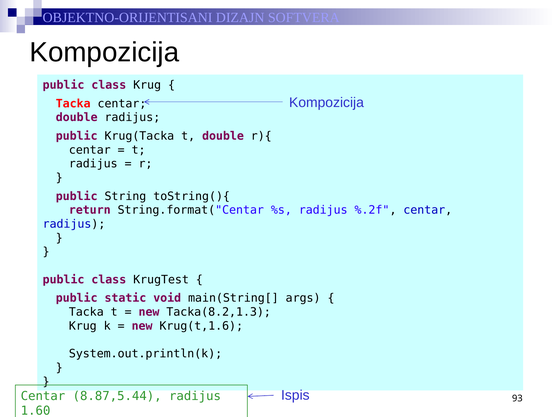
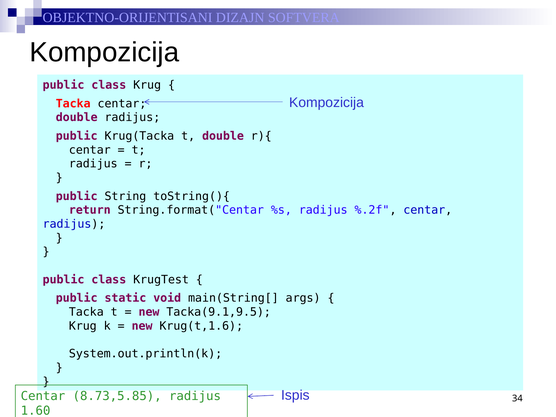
Tacka(8.2,1.3: Tacka(8.2,1.3 -> Tacka(9.1,9.5
93: 93 -> 34
8.87,5.44: 8.87,5.44 -> 8.73,5.85
